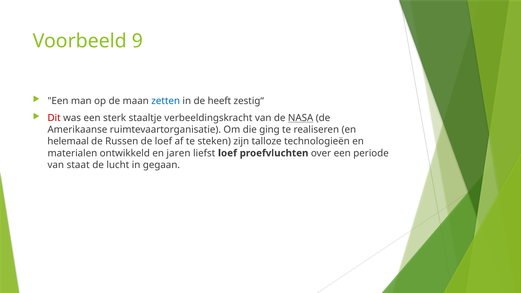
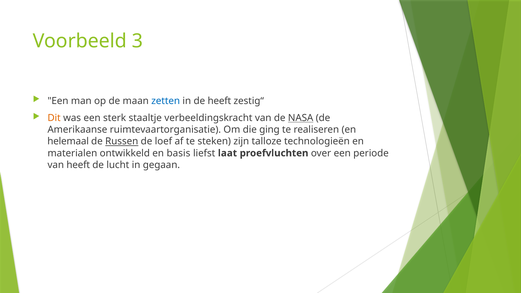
9: 9 -> 3
Dit colour: red -> orange
Russen underline: none -> present
jaren: jaren -> basis
liefst loef: loef -> laat
van staat: staat -> heeft
